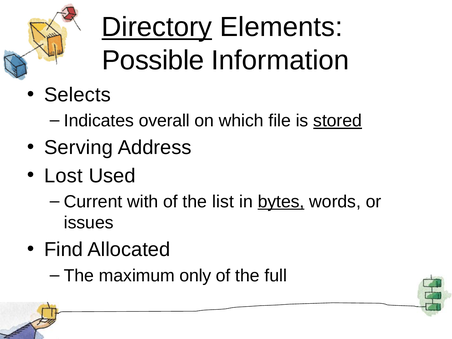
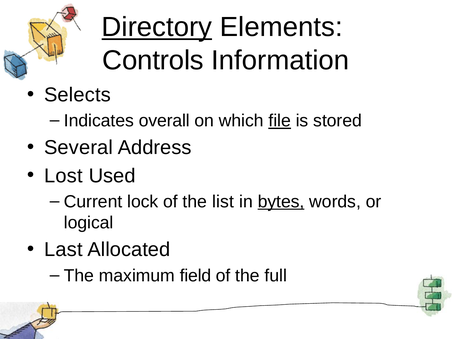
Possible: Possible -> Controls
file underline: none -> present
stored underline: present -> none
Serving: Serving -> Several
with: with -> lock
issues: issues -> logical
Find: Find -> Last
only: only -> field
